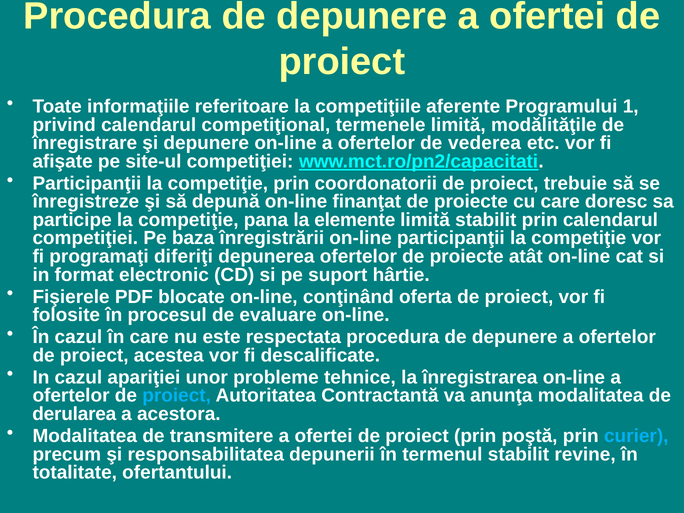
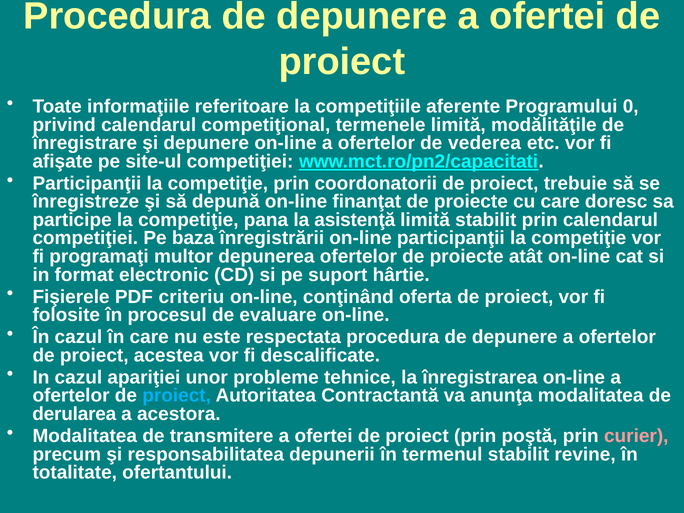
1: 1 -> 0
elemente: elemente -> asistenţă
diferiţi: diferiţi -> multor
blocate: blocate -> criteriu
curier colour: light blue -> pink
